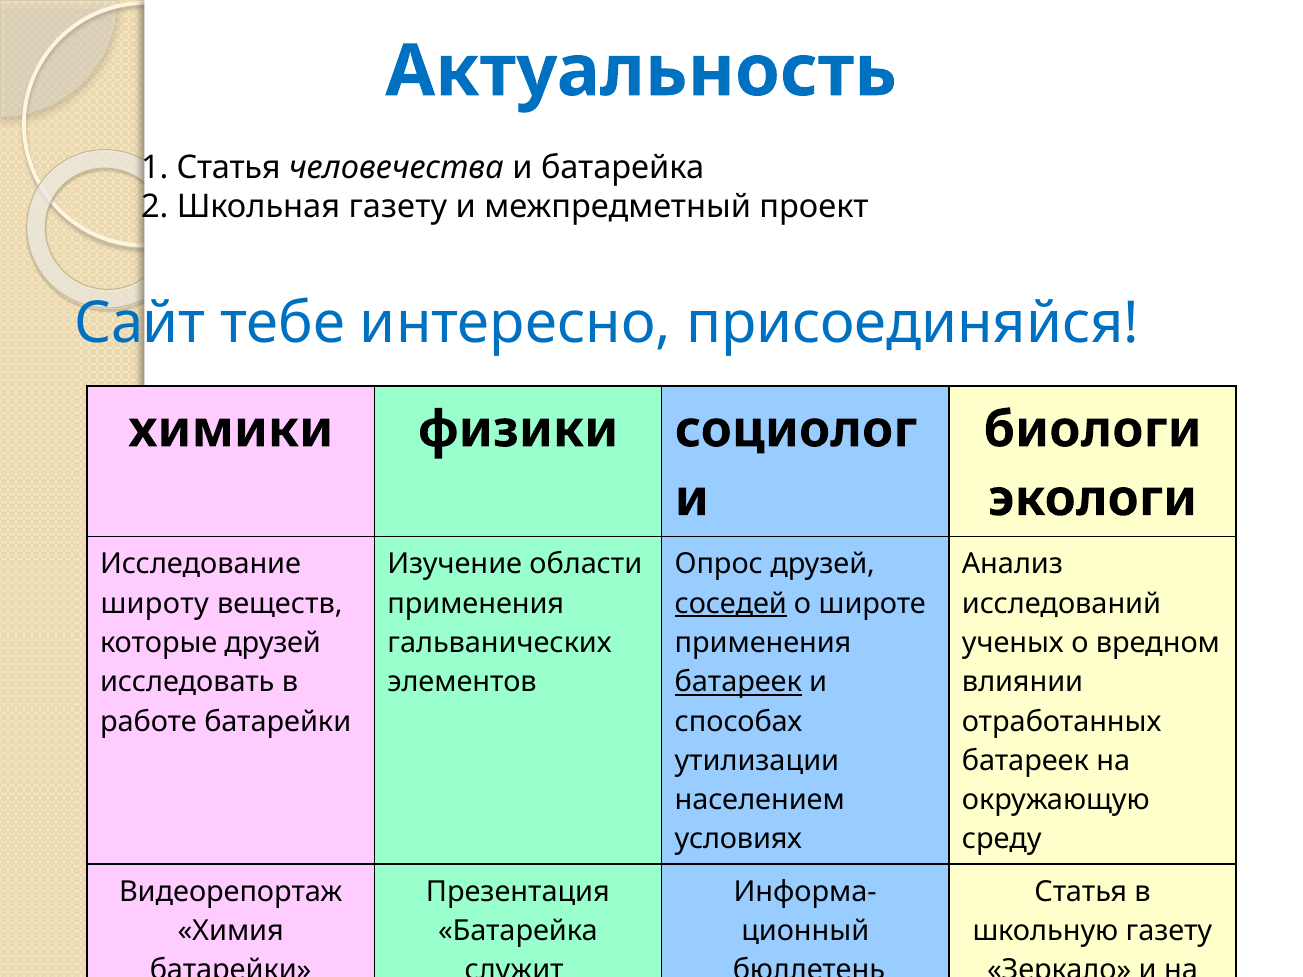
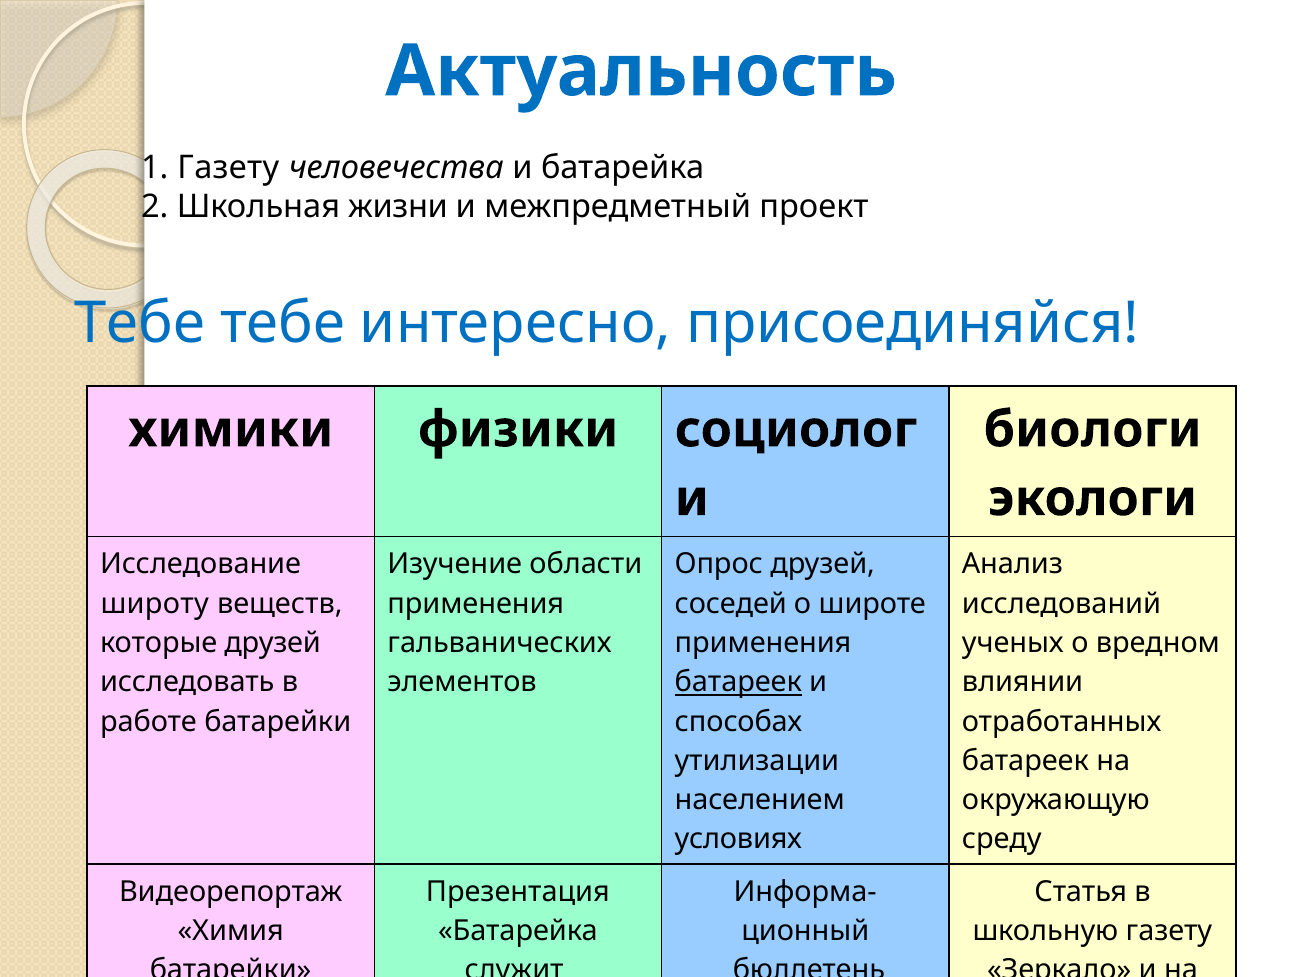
1 Статья: Статья -> Газету
Школьная газету: газету -> жизни
Сайт at (140, 323): Сайт -> Тебе
соседей underline: present -> none
